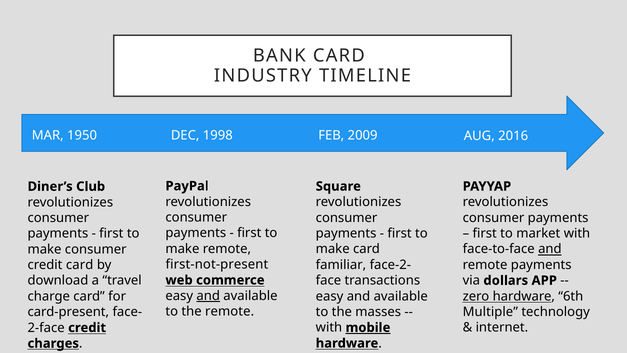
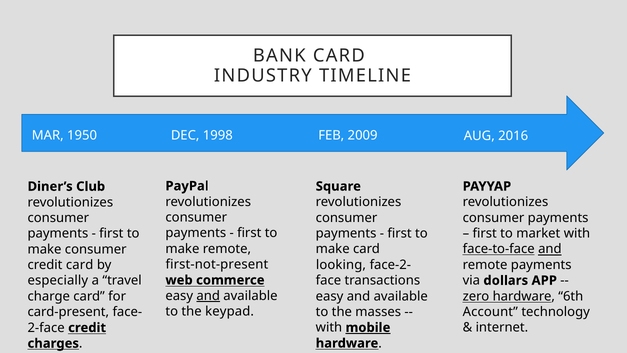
face-to-face underline: none -> present
familiar: familiar -> looking
download: download -> especially
the remote: remote -> keypad
Multiple: Multiple -> Account
